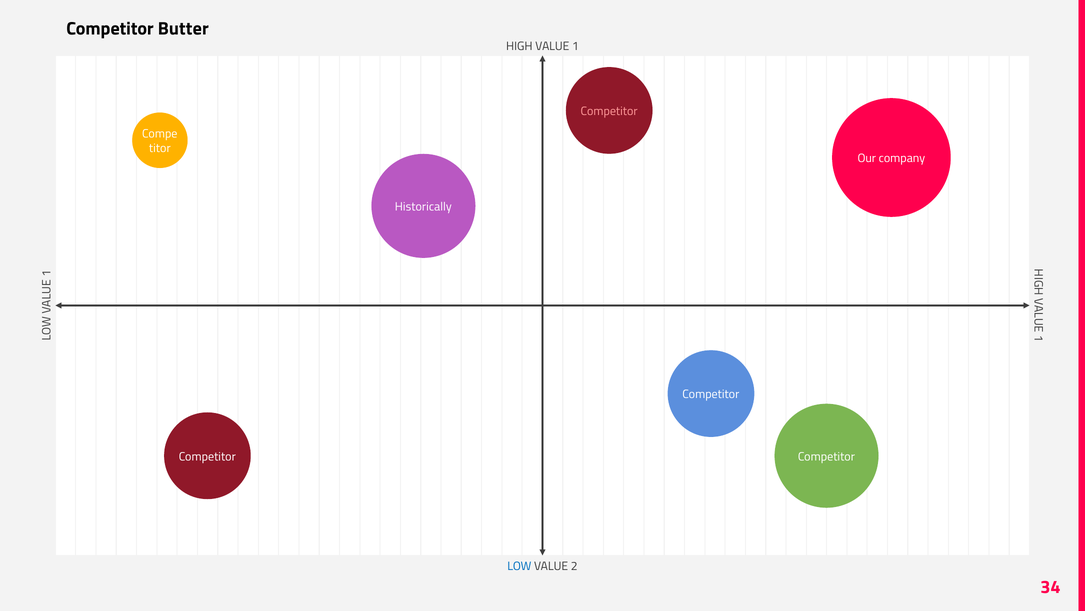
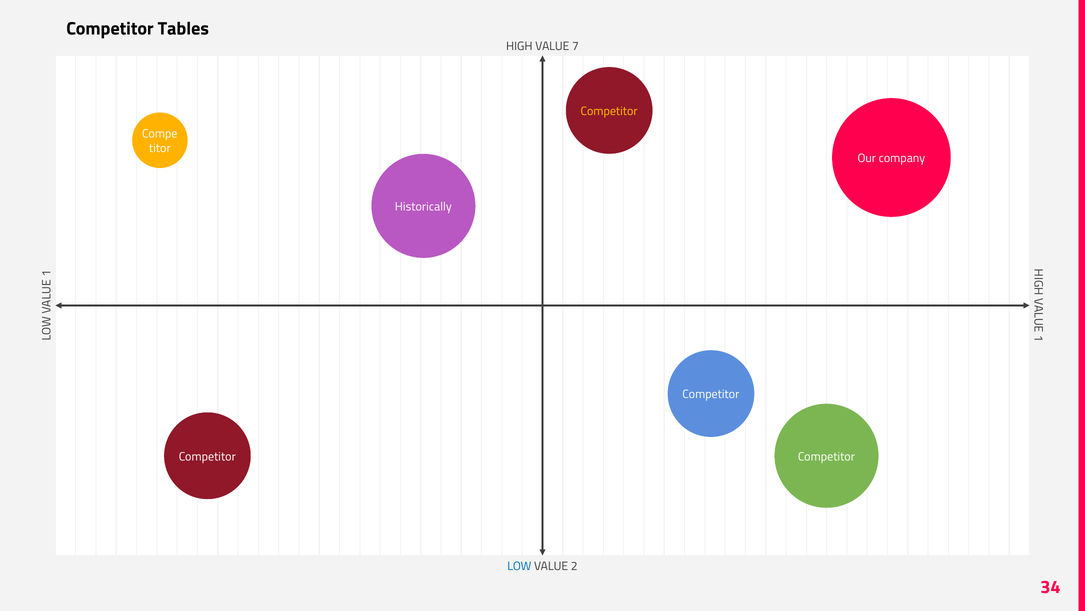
Butter: Butter -> Tables
VALUE 1: 1 -> 7
Competitor at (609, 111) colour: pink -> yellow
